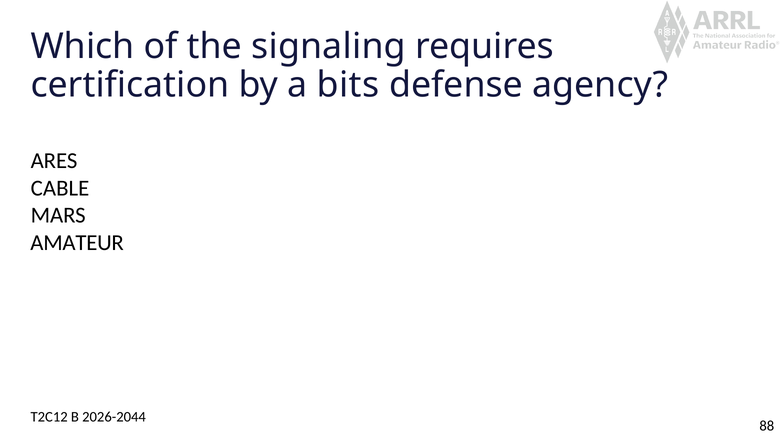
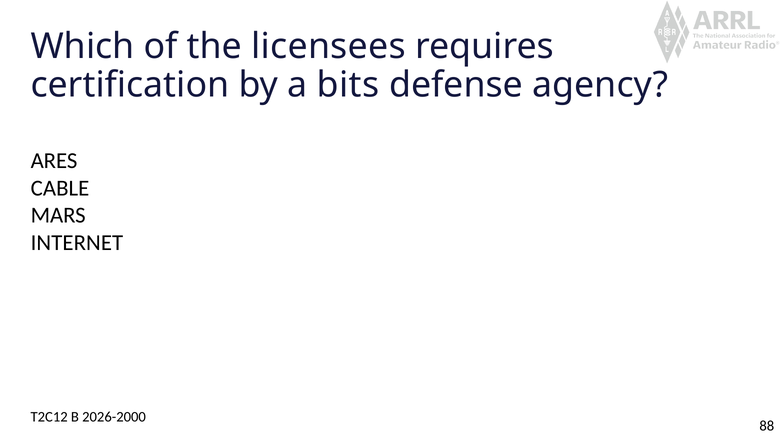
signaling: signaling -> licensees
AMATEUR: AMATEUR -> INTERNET
2026-2044: 2026-2044 -> 2026-2000
